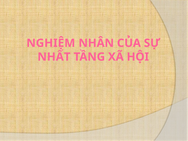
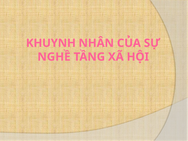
NGHIỆM: NGHIỆM -> KHUYNH
NHẤT: NHẤT -> NGHỀ
